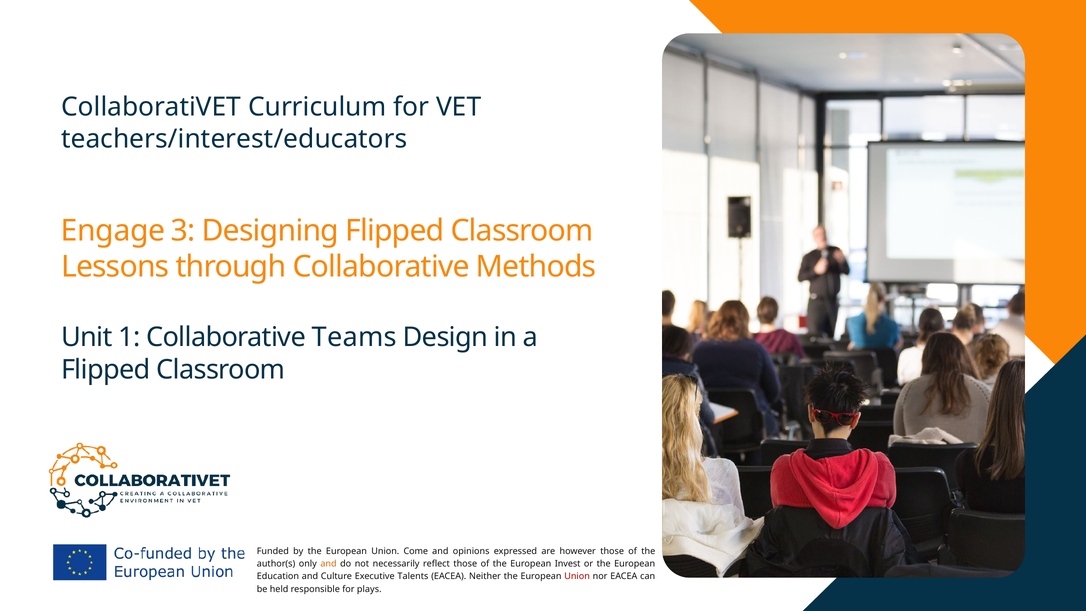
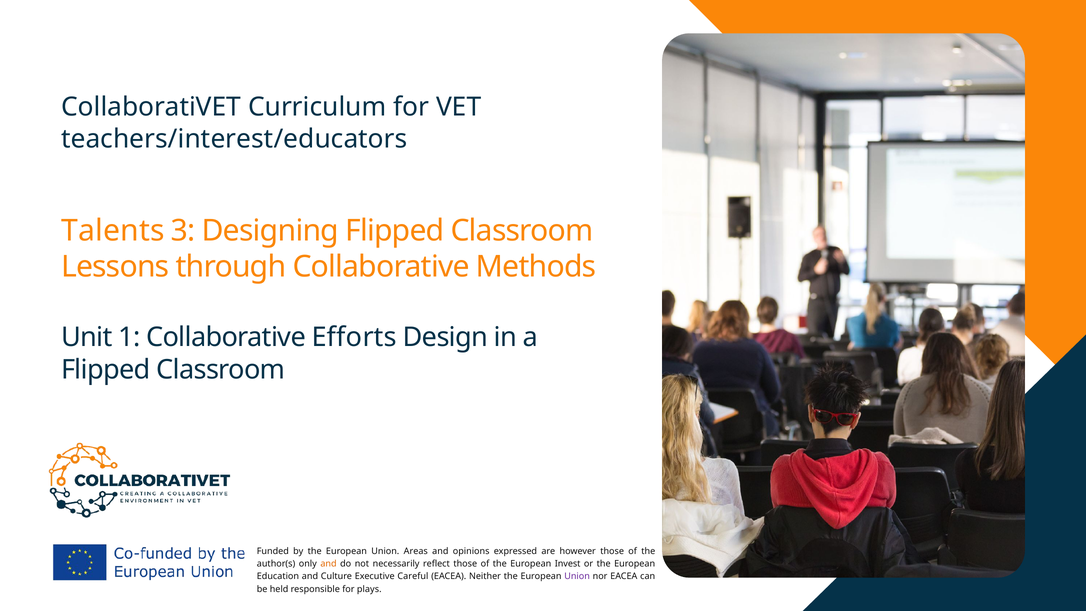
Engage: Engage -> Talents
Teams: Teams -> Efforts
Come: Come -> Areas
Talents: Talents -> Careful
Union at (577, 576) colour: red -> purple
